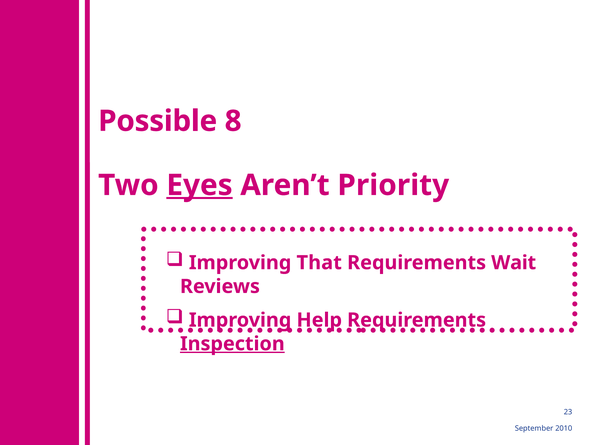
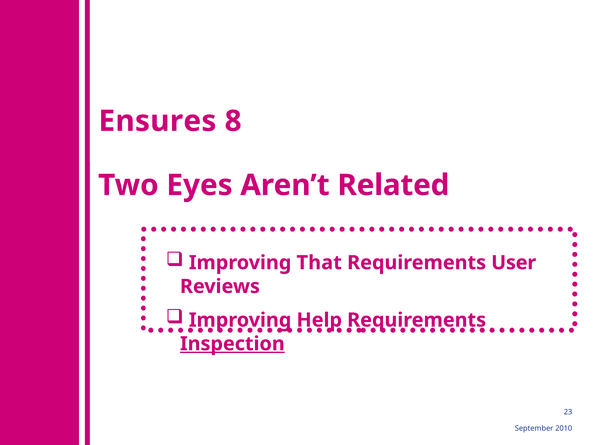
Possible: Possible -> Ensures
Eyes underline: present -> none
Priority: Priority -> Related
Wait: Wait -> User
